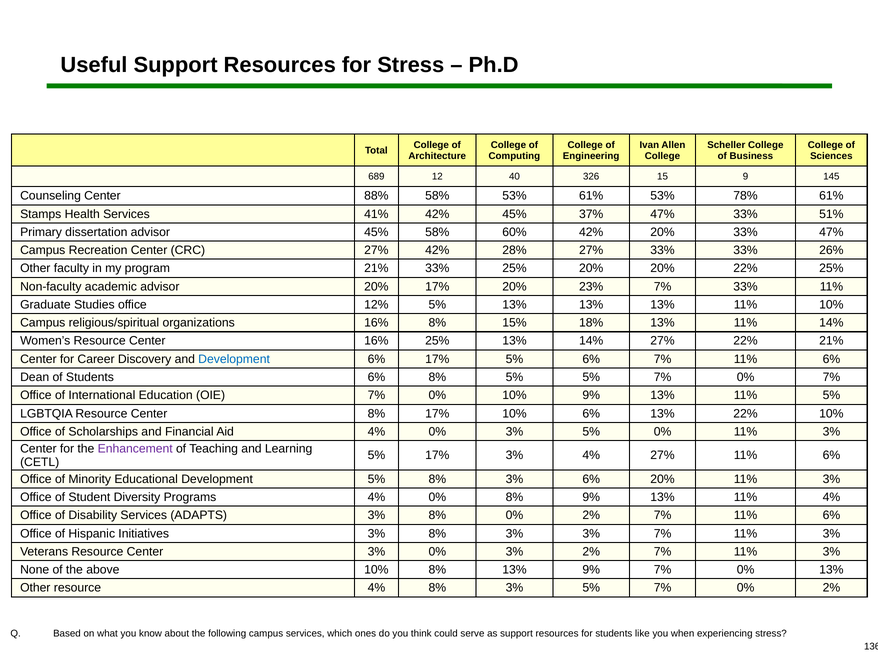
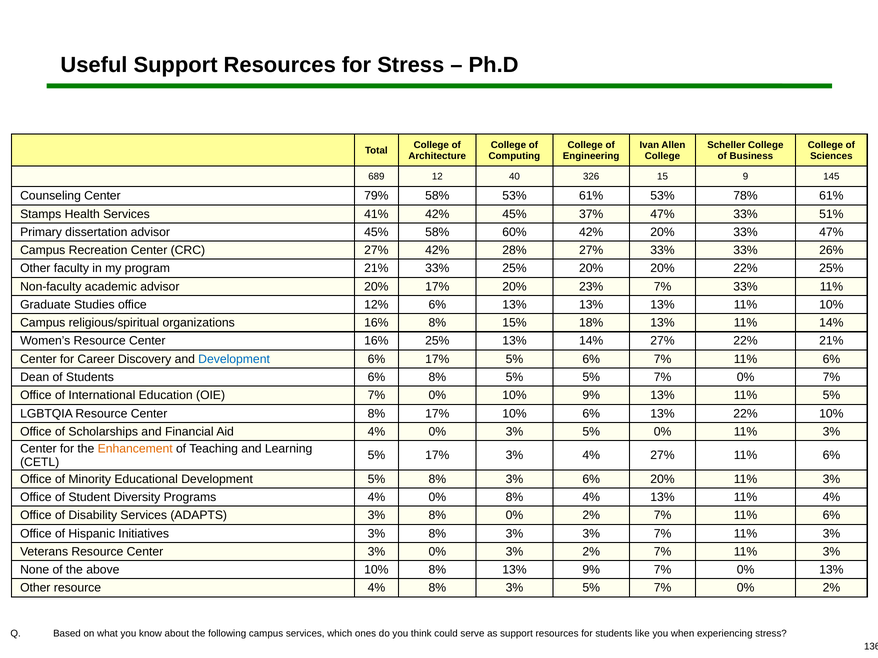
88%: 88% -> 79%
12% 5%: 5% -> 6%
Enhancement colour: purple -> orange
8% 9%: 9% -> 4%
